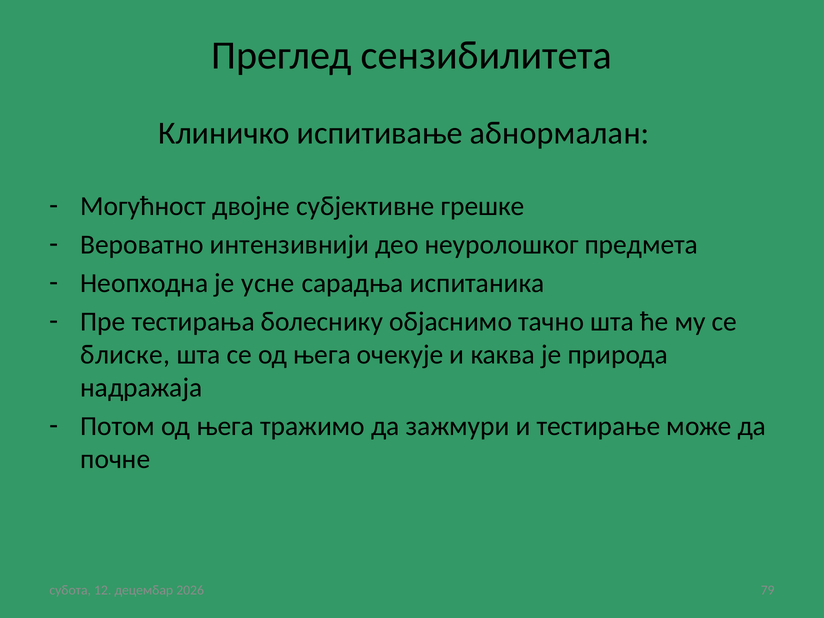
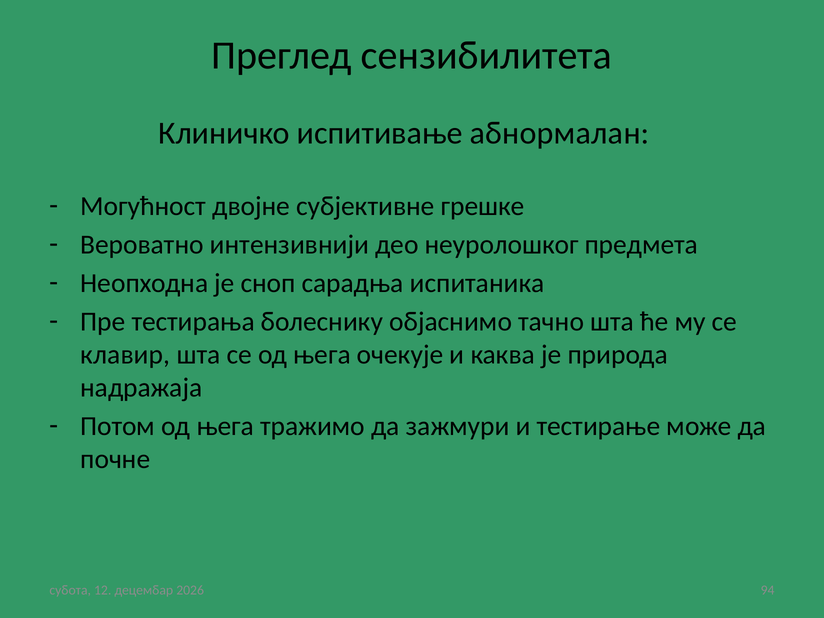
усне: усне -> сноп
блиске: блиске -> клавир
79: 79 -> 94
